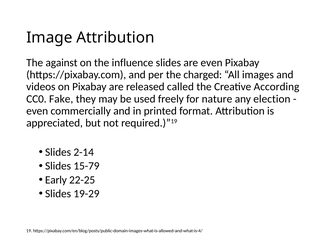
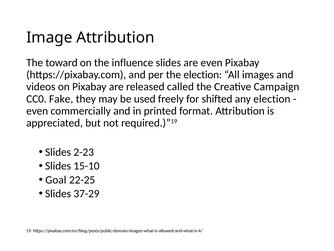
against: against -> toward
the charged: charged -> election
According: According -> Campaign
nature: nature -> shifted
2-14: 2-14 -> 2-23
15-79: 15-79 -> 15-10
Early: Early -> Goal
19-29: 19-29 -> 37-29
